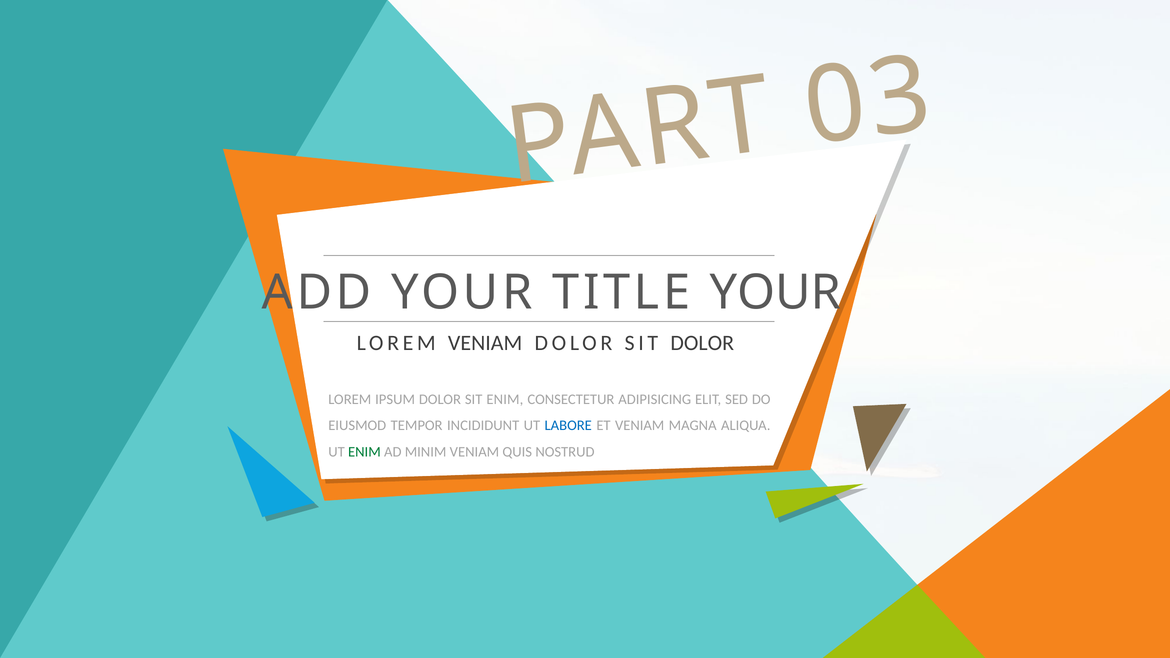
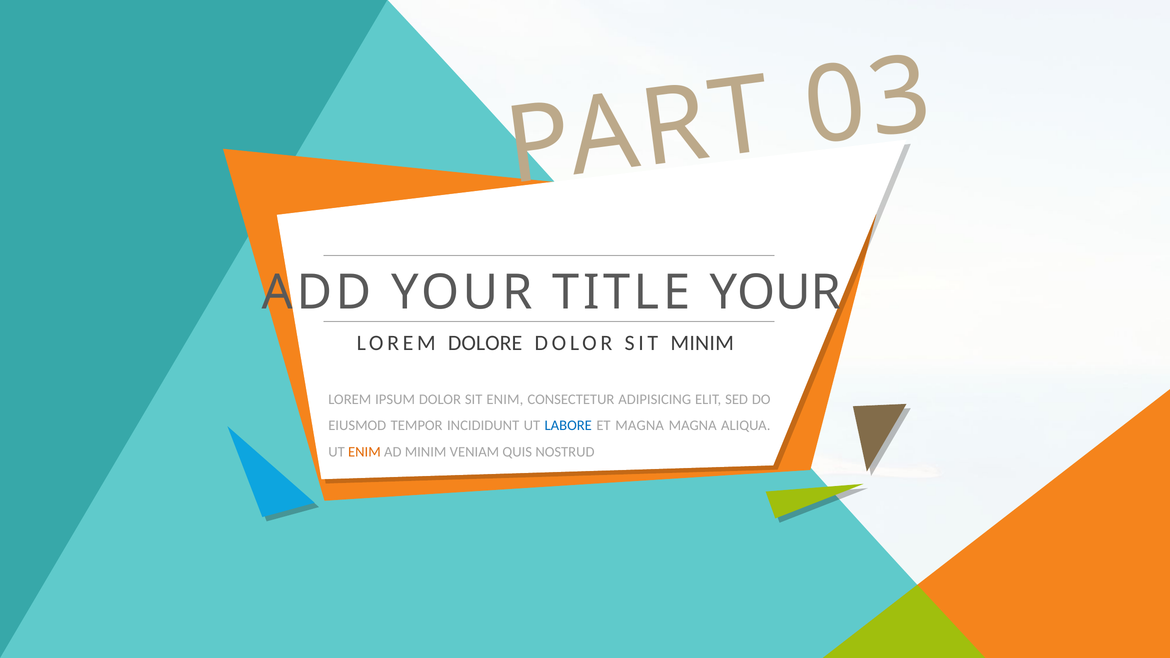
LOREM VENIAM: VENIAM -> DOLORE
SIT DOLOR: DOLOR -> MINIM
ET VENIAM: VENIAM -> MAGNA
ENIM at (364, 452) colour: green -> orange
